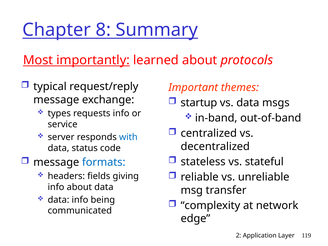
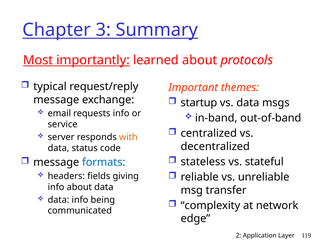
8: 8 -> 3
types: types -> email
with colour: blue -> orange
